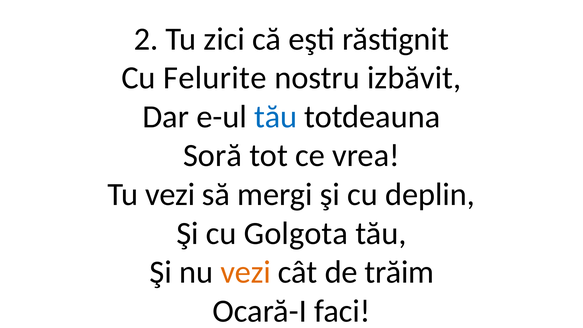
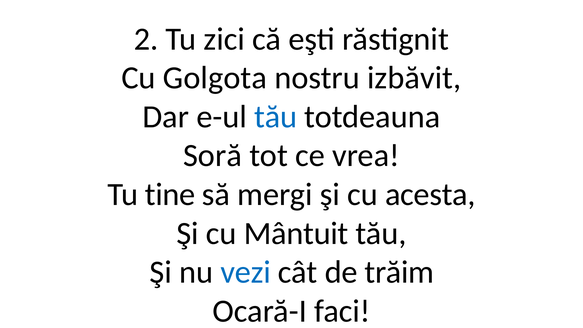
Felurite: Felurite -> Golgota
Tu vezi: vezi -> tine
deplin: deplin -> acesta
Golgota: Golgota -> Mântuit
vezi at (246, 272) colour: orange -> blue
